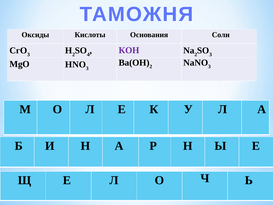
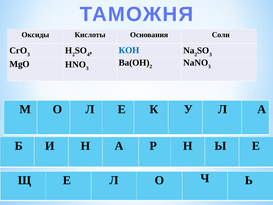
КОН colour: purple -> blue
